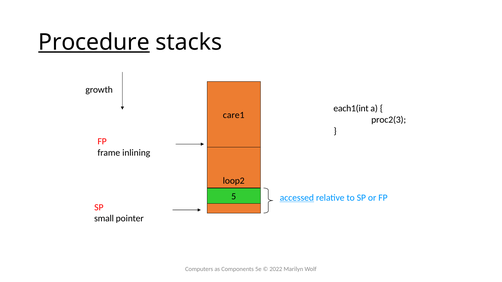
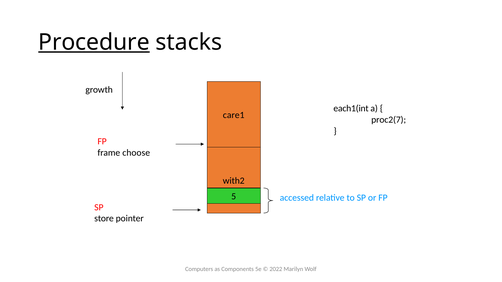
proc2(3: proc2(3 -> proc2(7
inlining: inlining -> choose
loop2: loop2 -> with2
accessed underline: present -> none
small: small -> store
